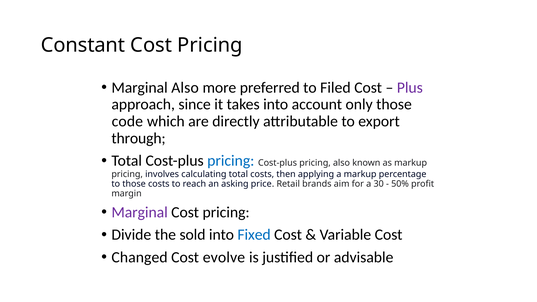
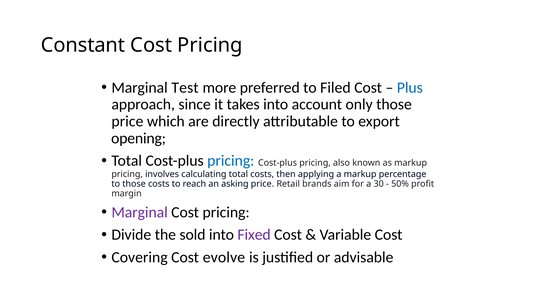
Marginal Also: Also -> Test
Plus colour: purple -> blue
code at (127, 121): code -> price
through: through -> opening
Fixed colour: blue -> purple
Changed: Changed -> Covering
